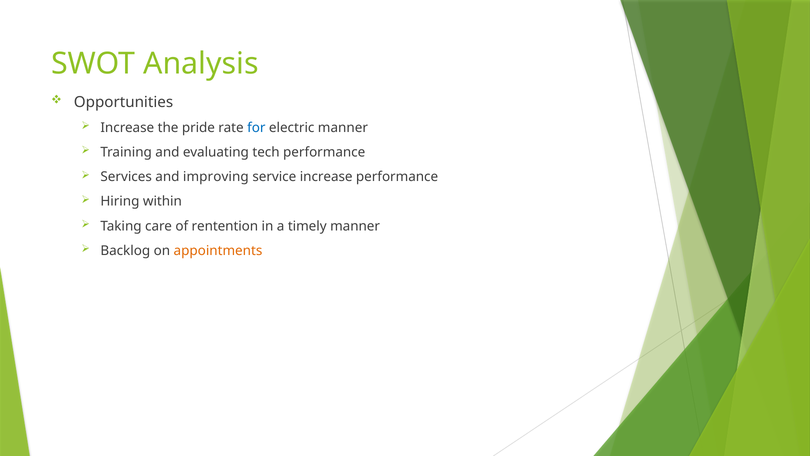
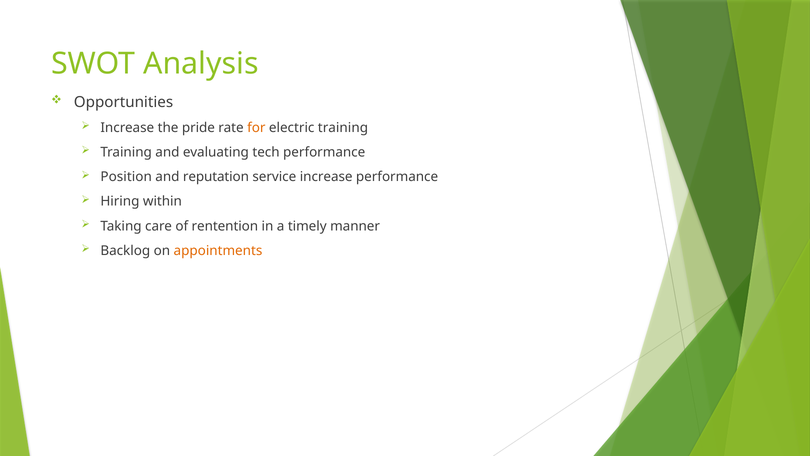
for colour: blue -> orange
electric manner: manner -> training
Services: Services -> Position
improving: improving -> reputation
